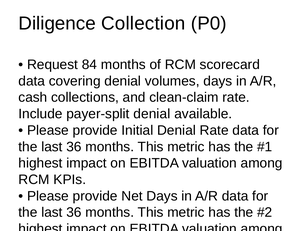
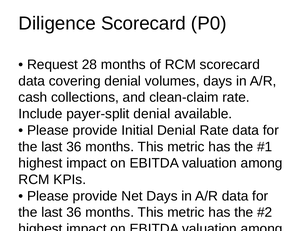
Diligence Collection: Collection -> Scorecard
84: 84 -> 28
